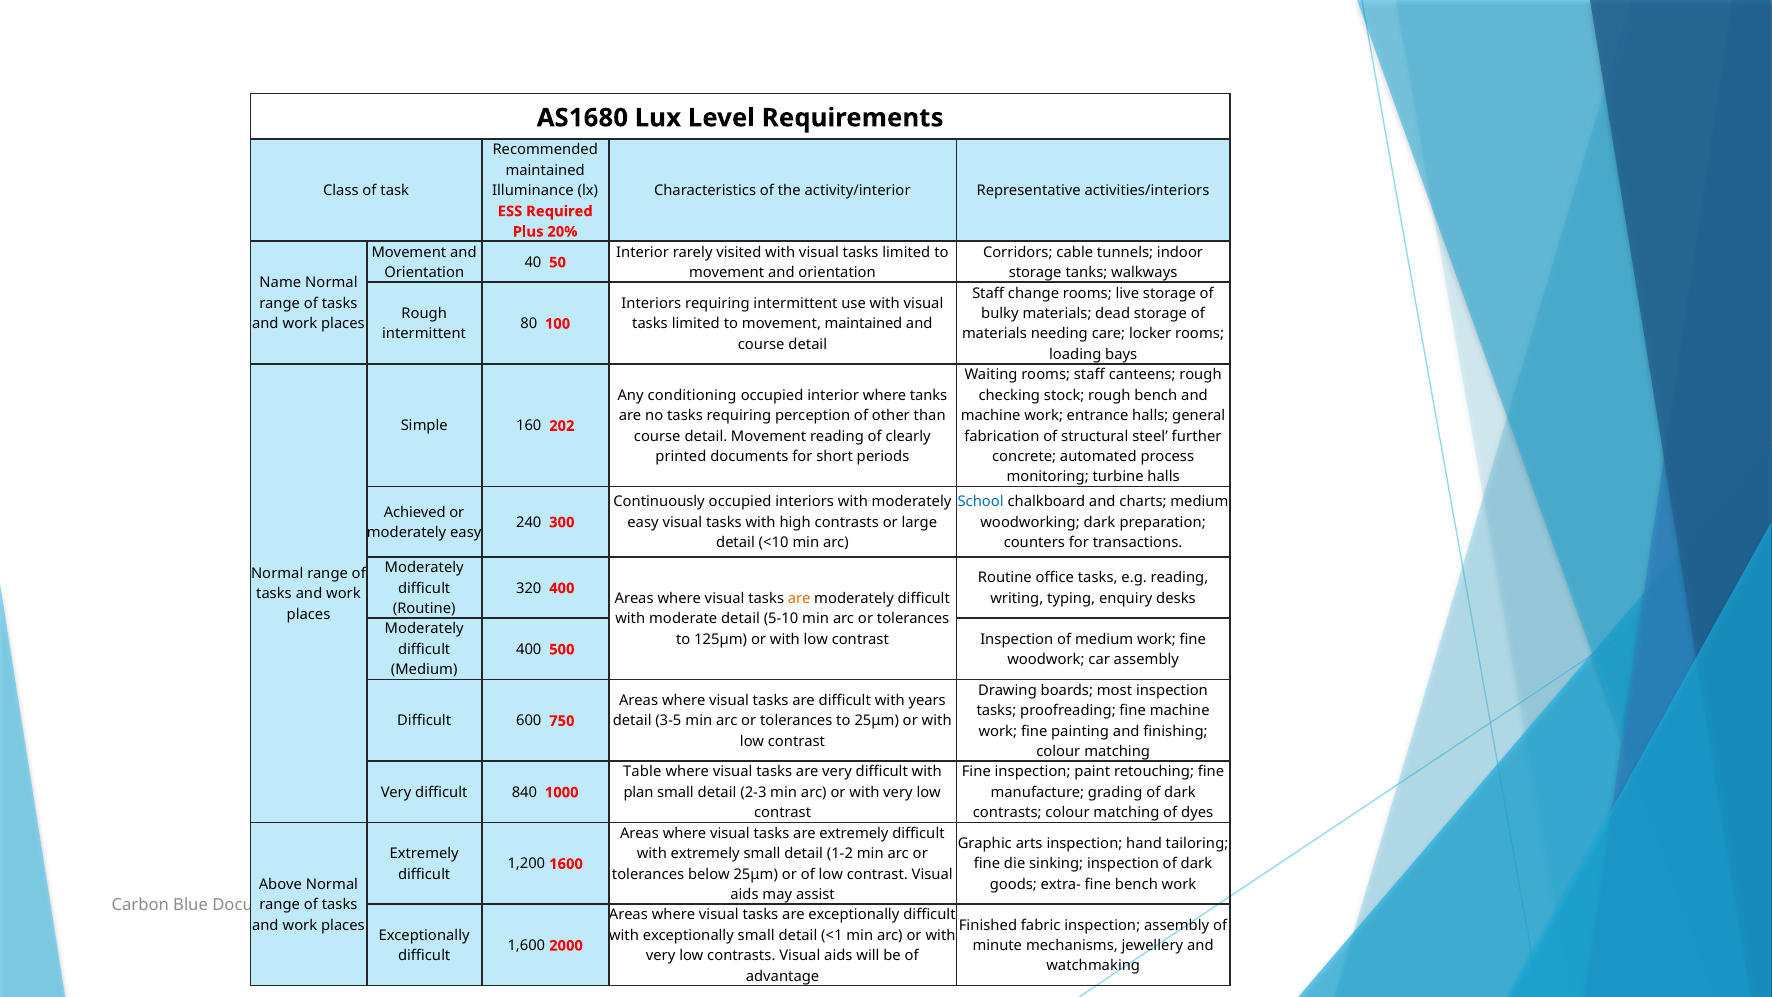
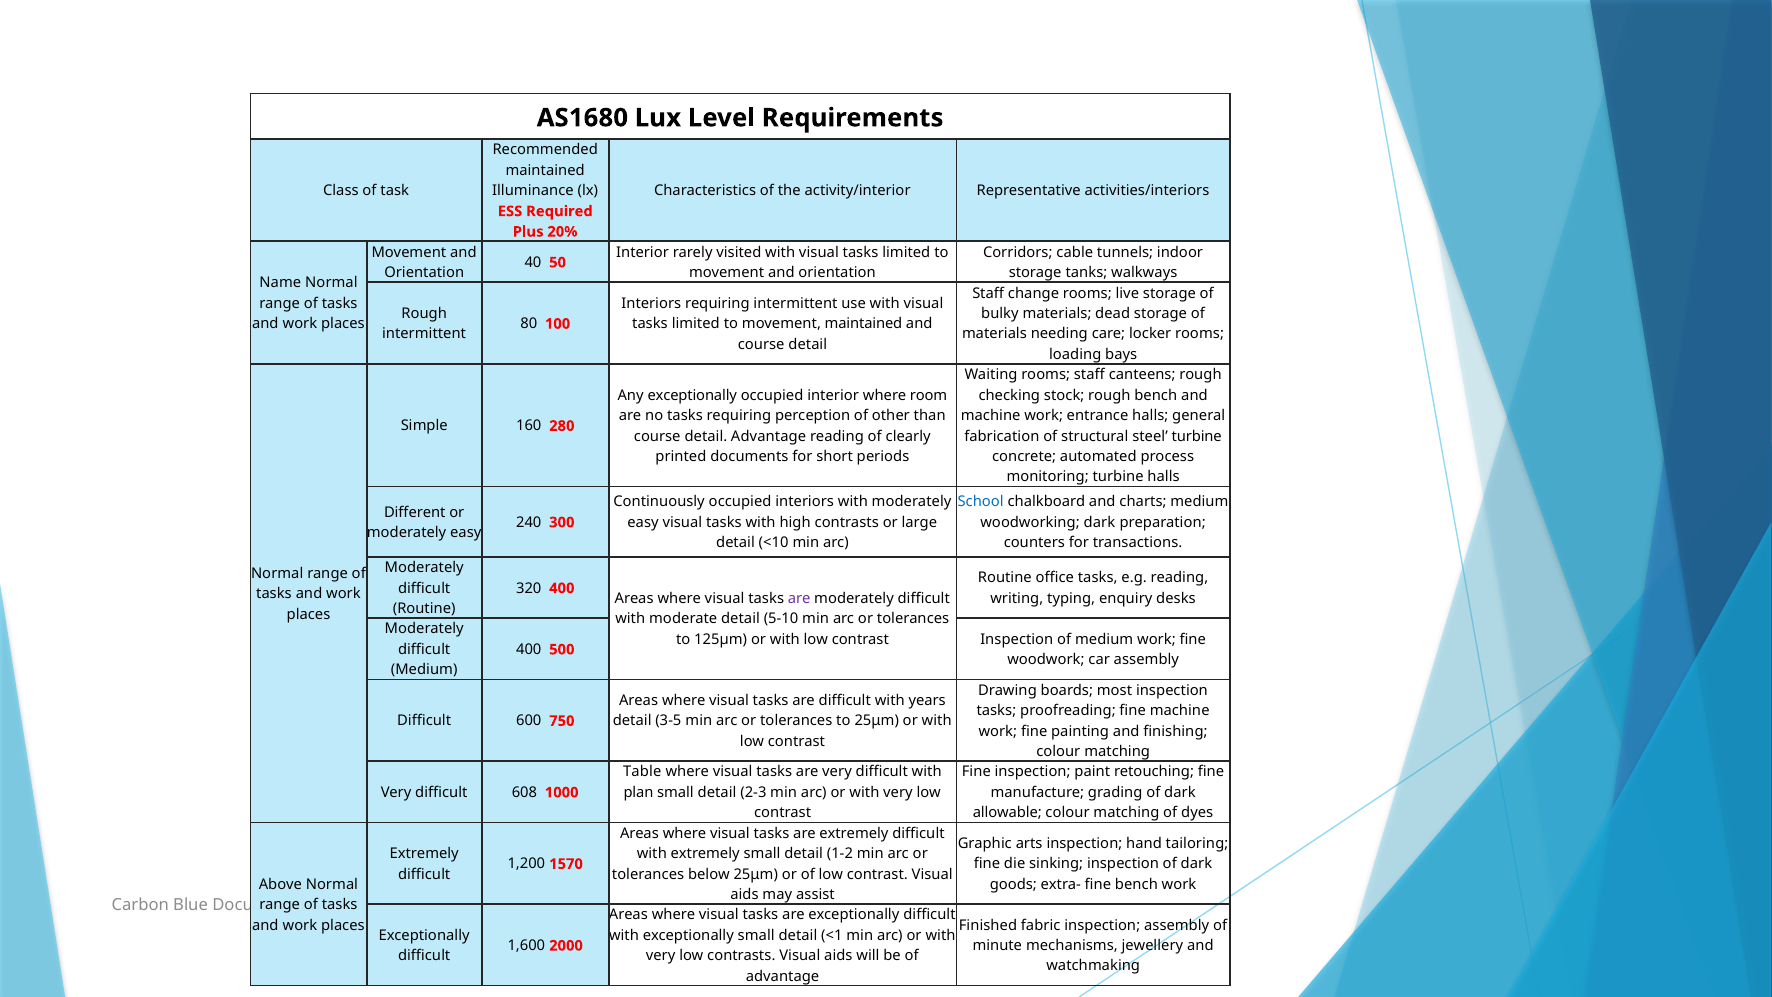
Any conditioning: conditioning -> exceptionally
where tanks: tanks -> room
202: 202 -> 280
detail Movement: Movement -> Advantage
steel further: further -> turbine
Achieved: Achieved -> Different
are at (799, 598) colour: orange -> purple
840: 840 -> 608
contrasts at (1007, 813): contrasts -> allowable
1600: 1600 -> 1570
